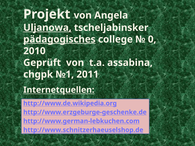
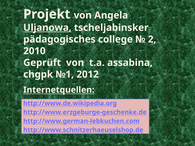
pädagogisches underline: present -> none
0: 0 -> 2
2011: 2011 -> 2012
